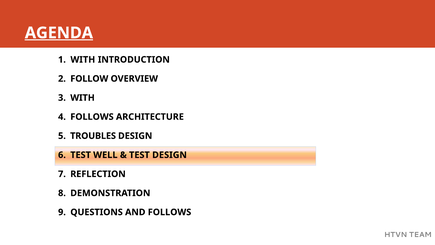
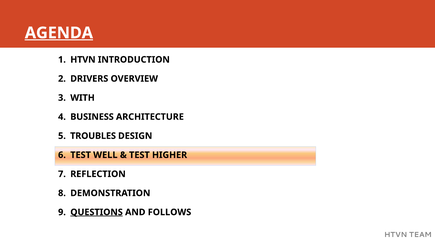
WITH at (83, 60): WITH -> HTVN
FOLLOW: FOLLOW -> DRIVERS
FOLLOWS at (92, 117): FOLLOWS -> BUSINESS
TEST DESIGN: DESIGN -> HIGHER
QUESTIONS underline: none -> present
